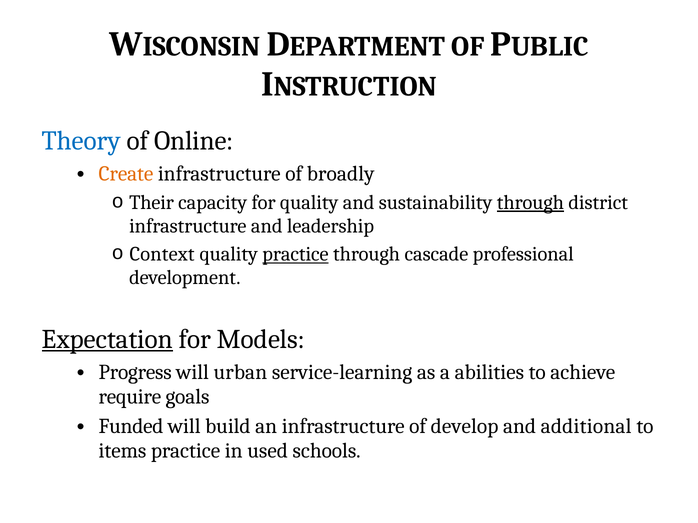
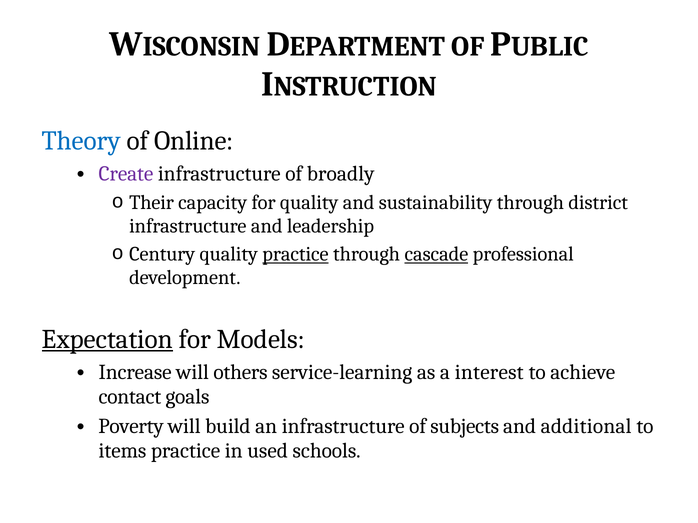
Create colour: orange -> purple
through at (530, 203) underline: present -> none
Context: Context -> Century
cascade underline: none -> present
Progress: Progress -> Increase
urban: urban -> others
abilities: abilities -> interest
require: require -> contact
Funded: Funded -> Poverty
develop: develop -> subjects
